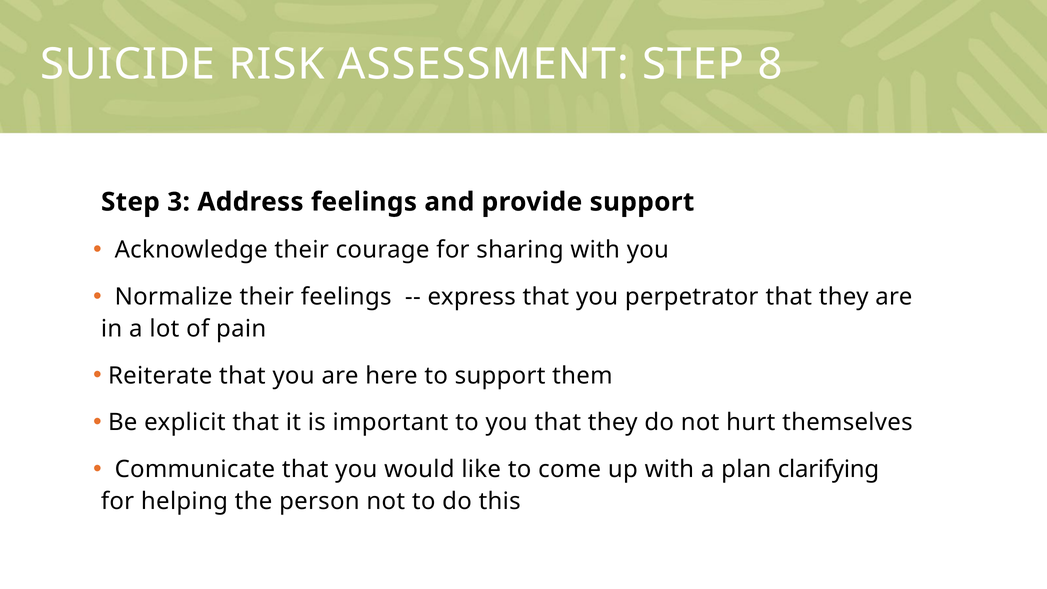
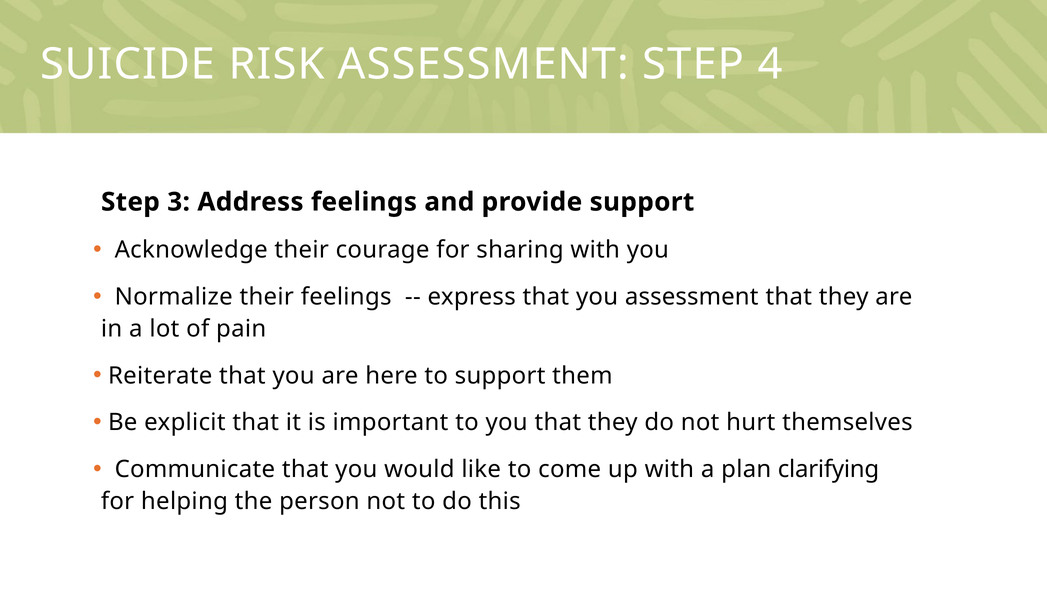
8: 8 -> 4
you perpetrator: perpetrator -> assessment
